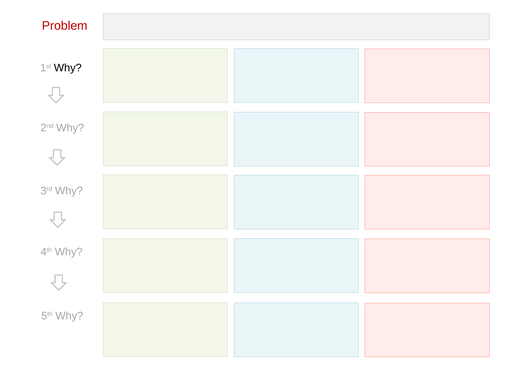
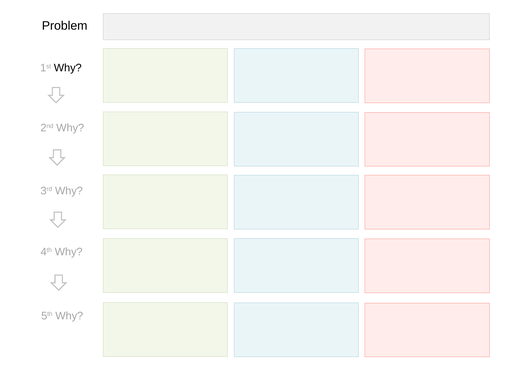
Problem colour: red -> black
